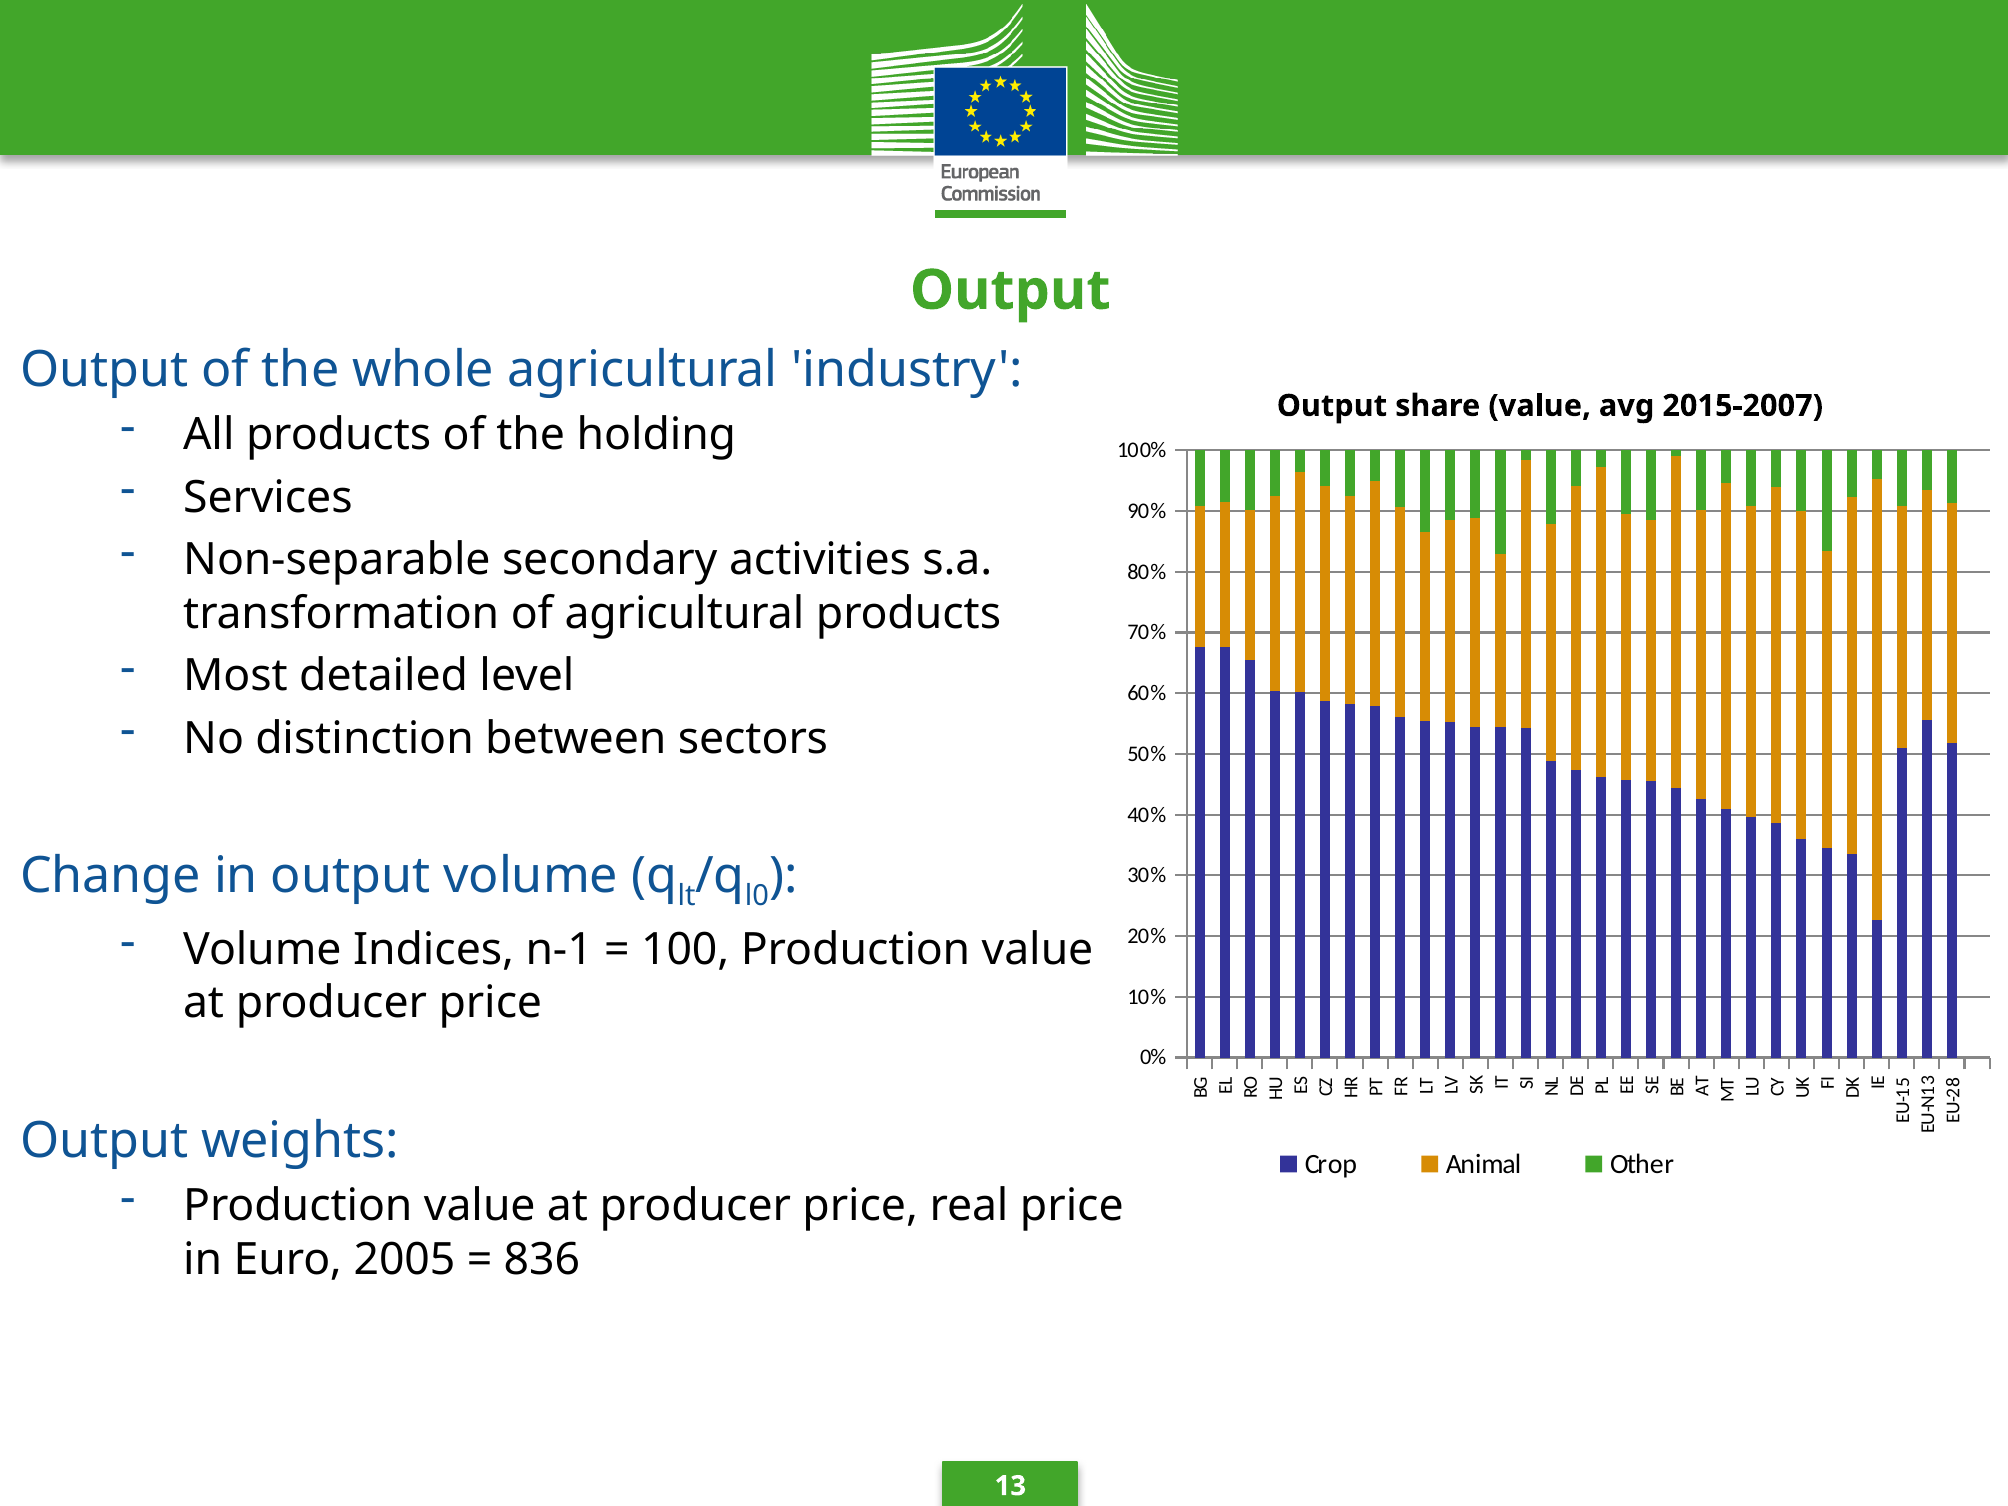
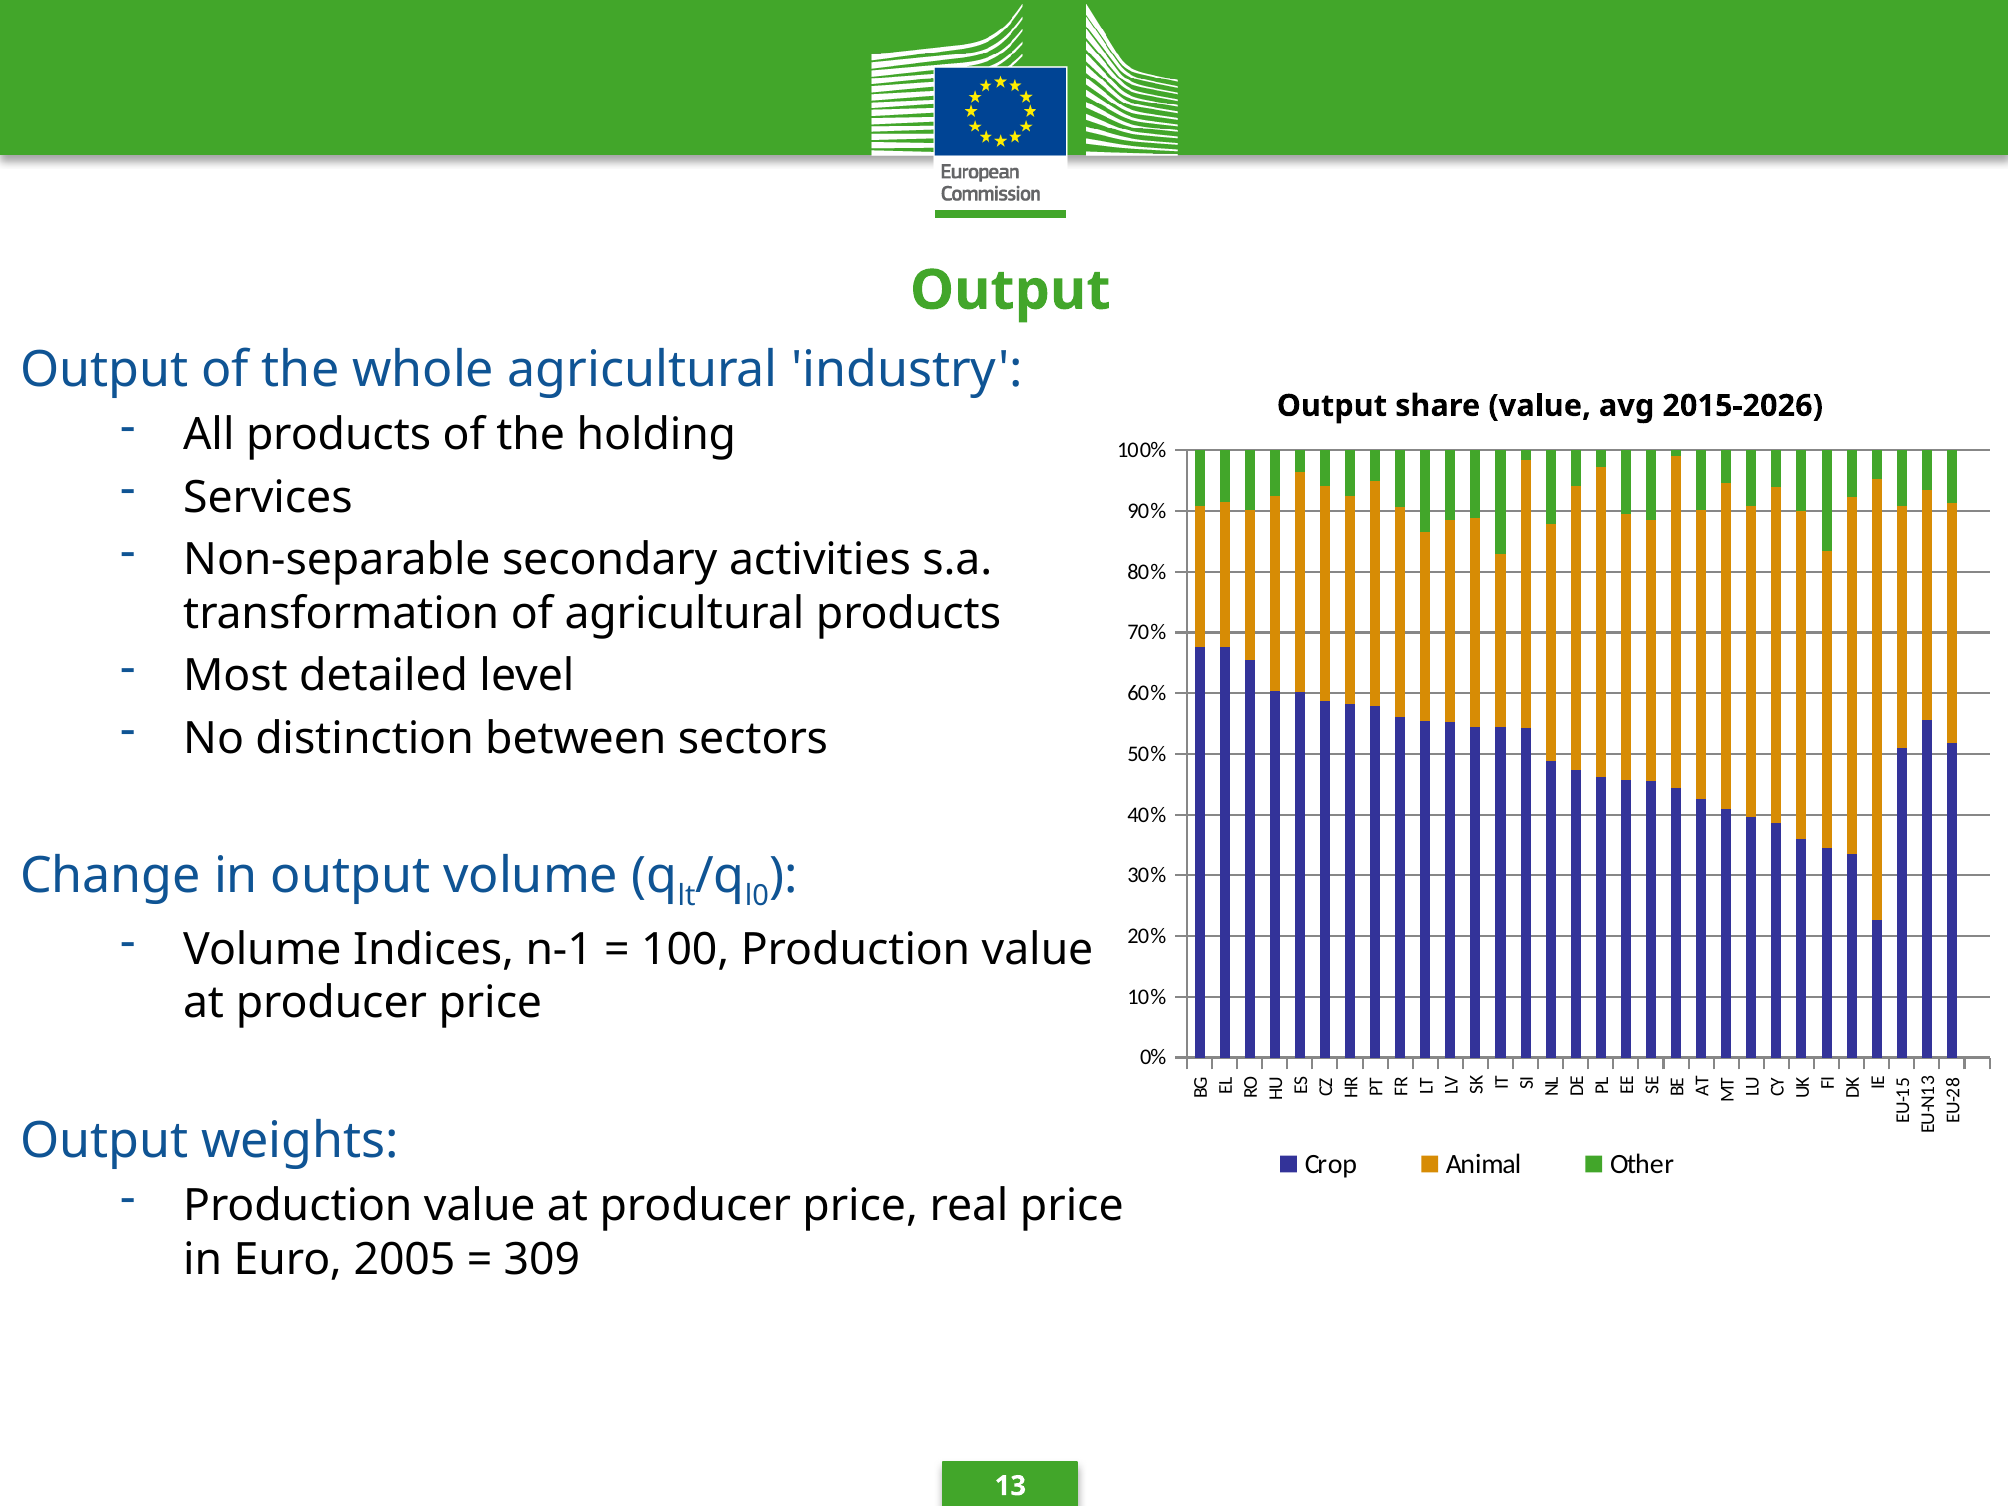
2015-2007: 2015-2007 -> 2015-2026
836: 836 -> 309
